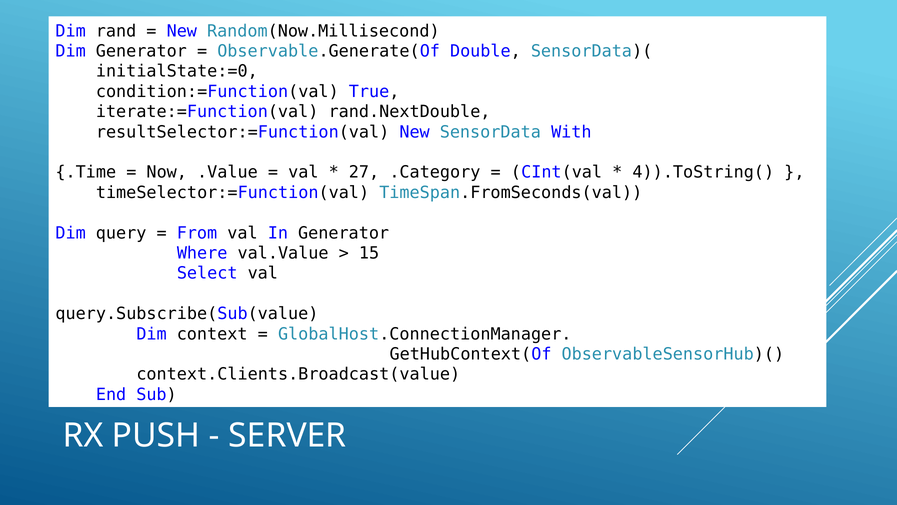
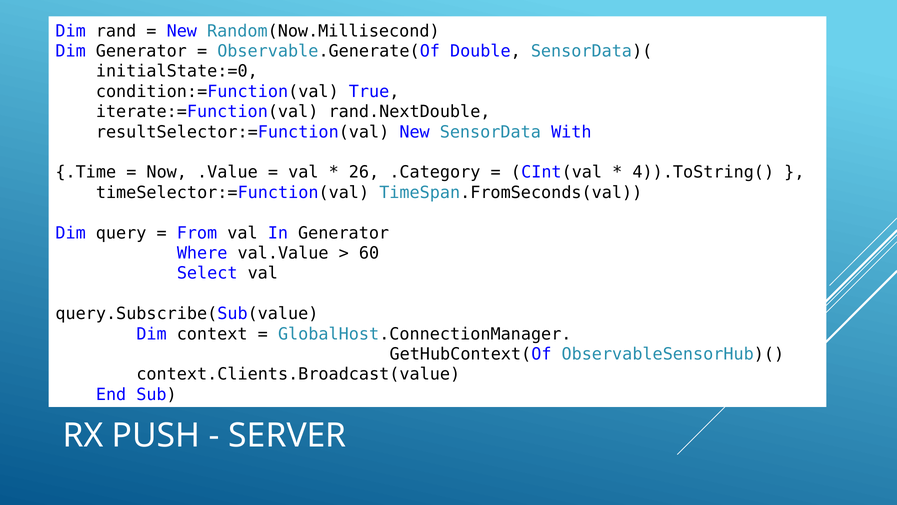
27: 27 -> 26
15: 15 -> 60
